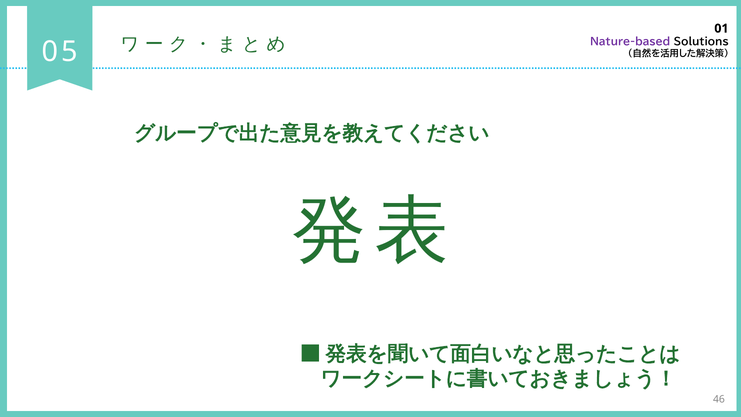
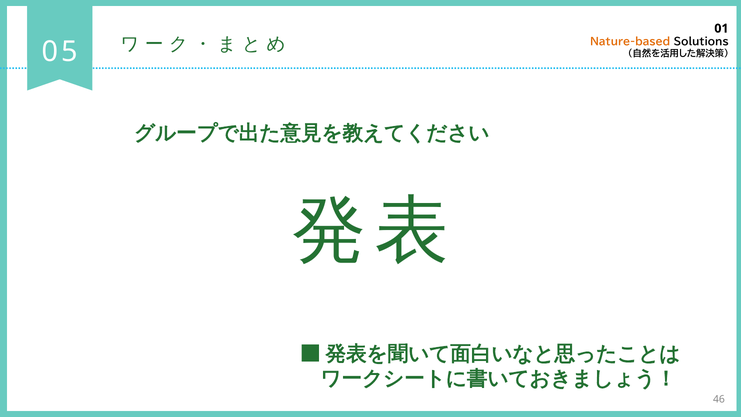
Nature-based colour: purple -> orange
